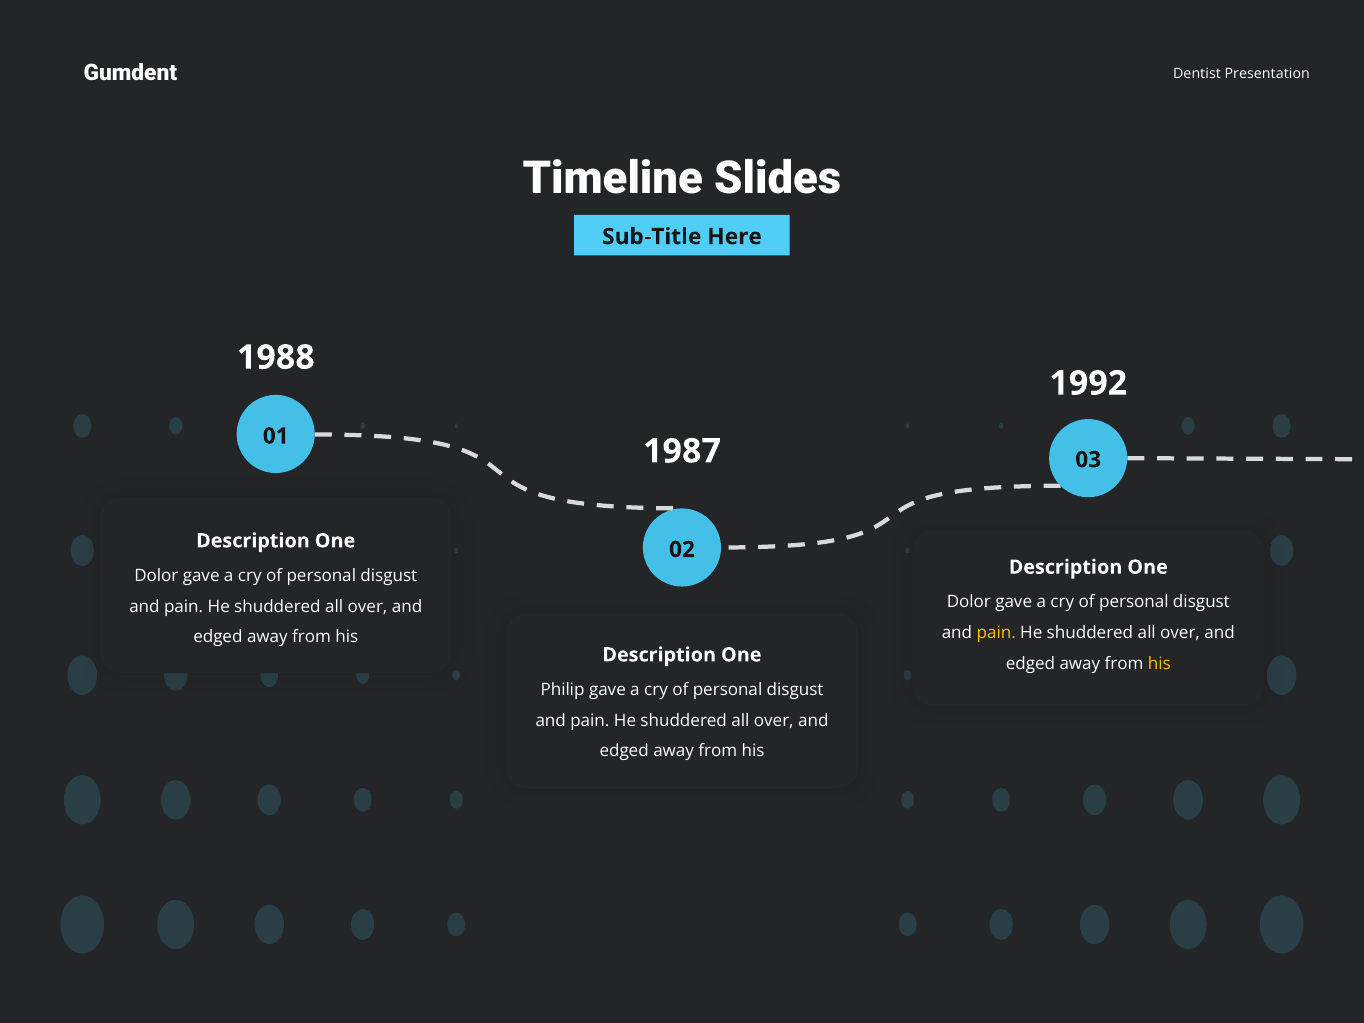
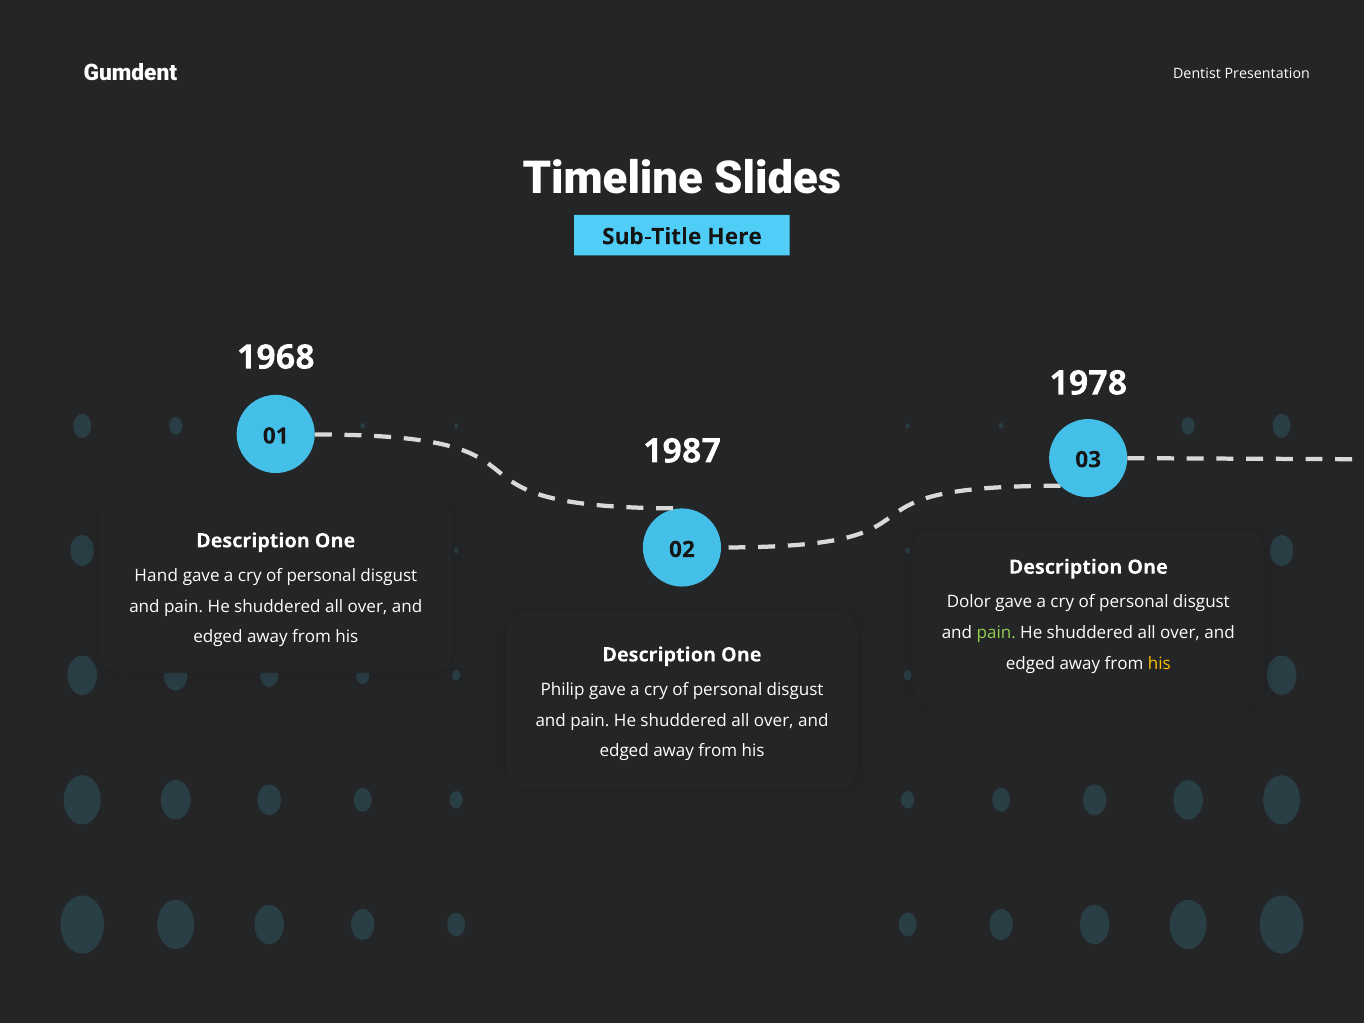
1988: 1988 -> 1968
1992: 1992 -> 1978
Dolor at (156, 576): Dolor -> Hand
pain at (996, 633) colour: yellow -> light green
